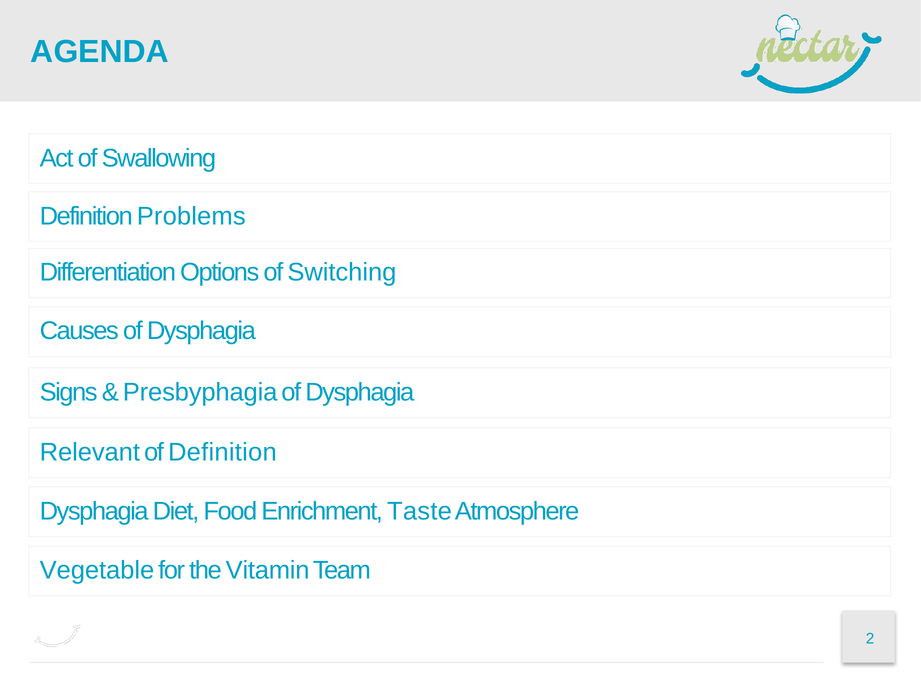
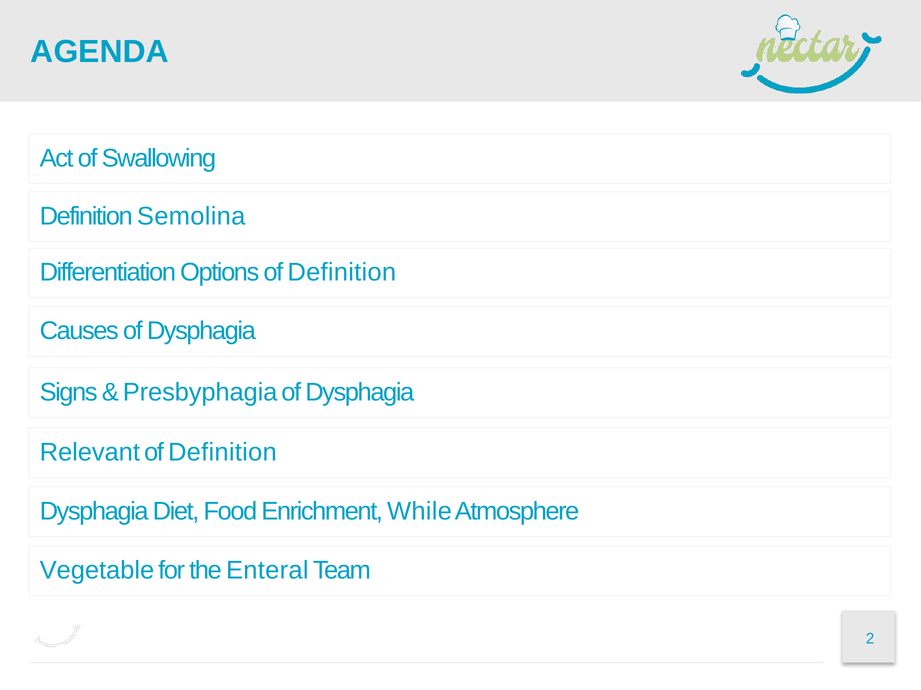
Problems: Problems -> Semolina
Options of Switching: Switching -> Definition
Taste: Taste -> While
Vitamin: Vitamin -> Enteral
